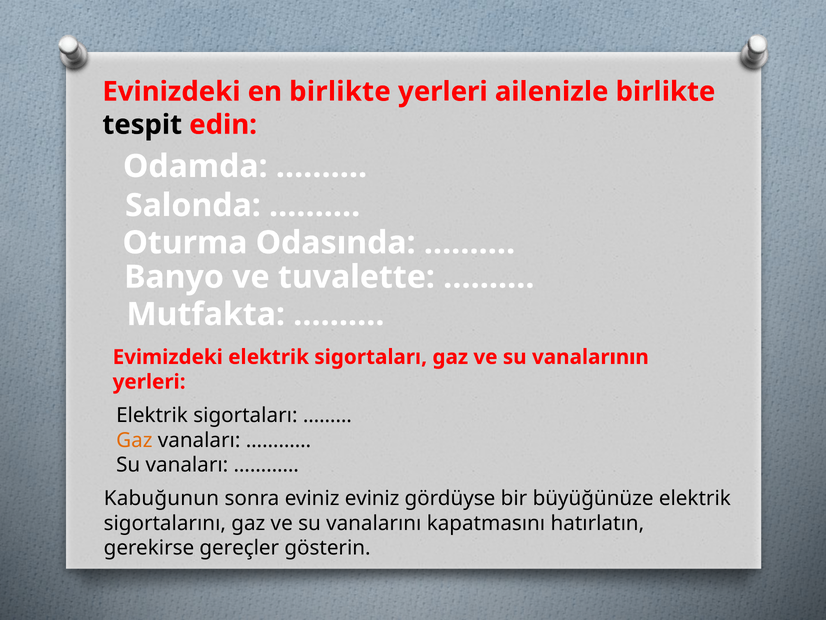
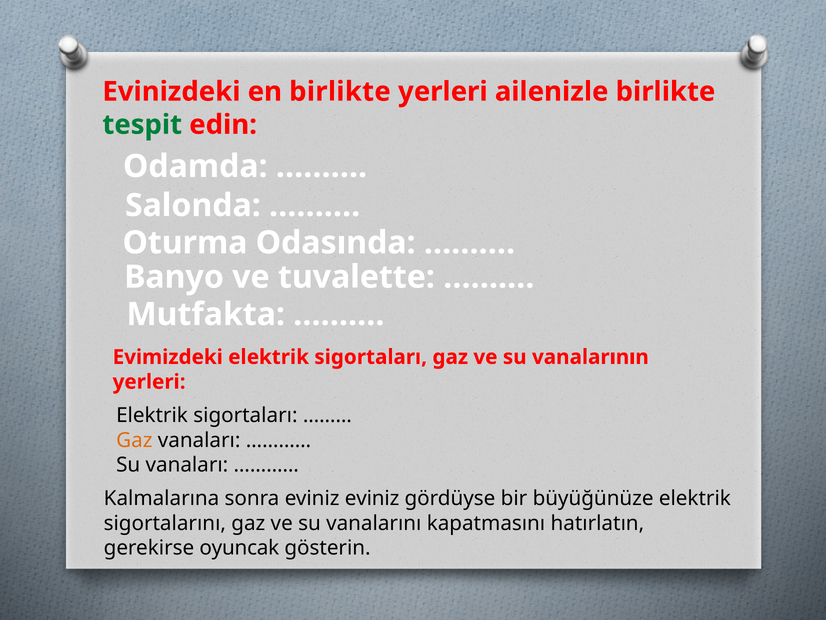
tespit colour: black -> green
Kabuğunun: Kabuğunun -> Kalmalarına
gereçler: gereçler -> oyuncak
